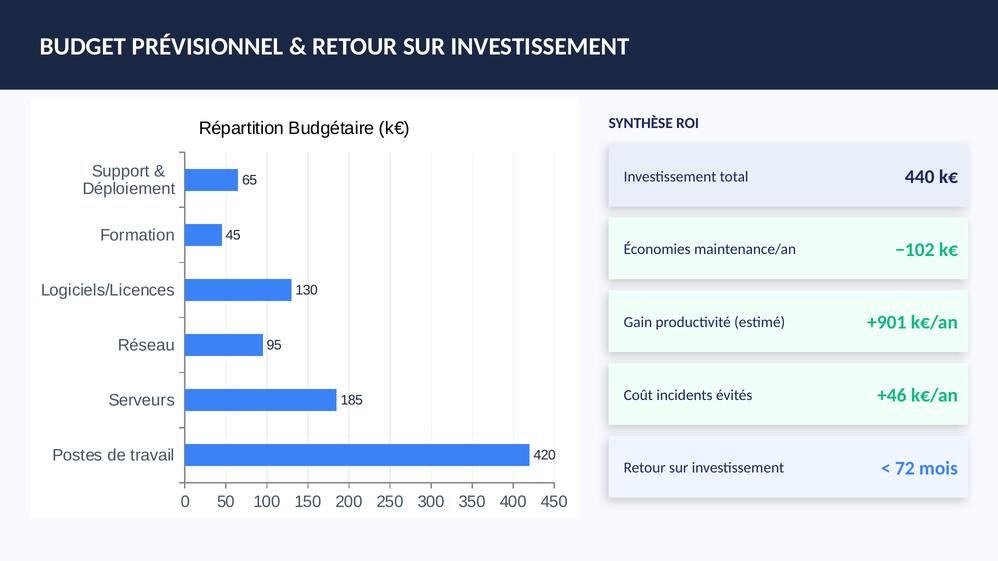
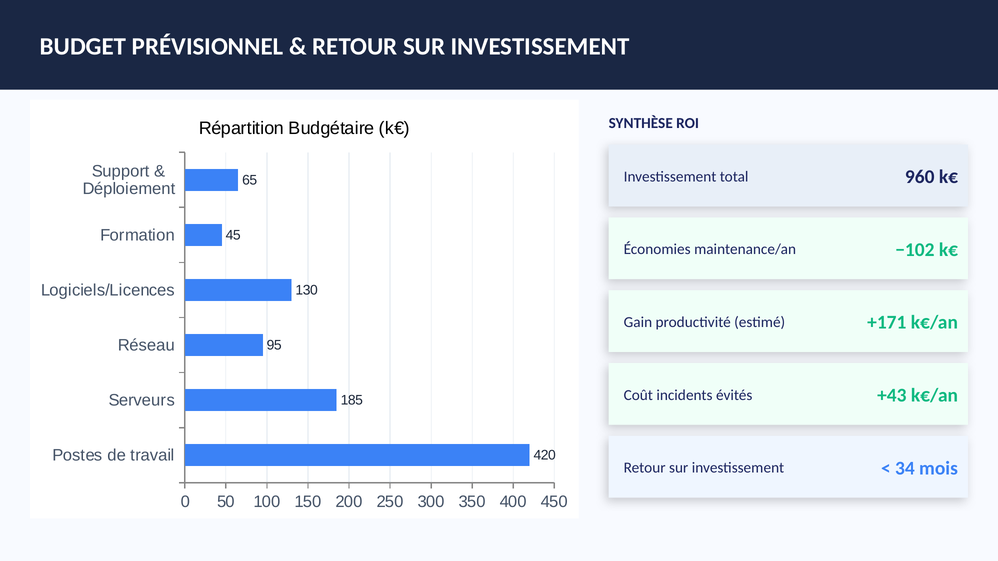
440: 440 -> 960
+901: +901 -> +171
+46: +46 -> +43
72: 72 -> 34
